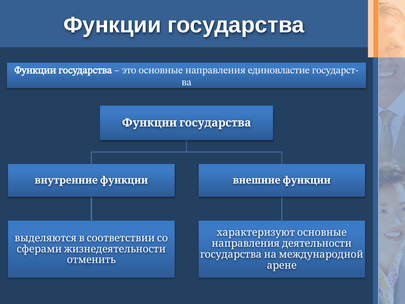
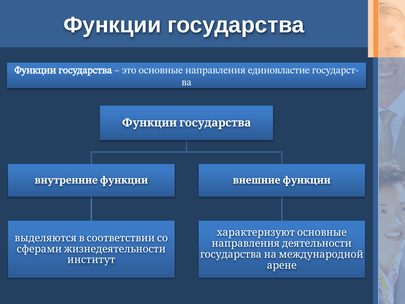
отменить: отменить -> институт
